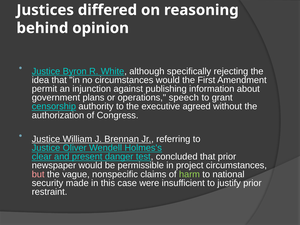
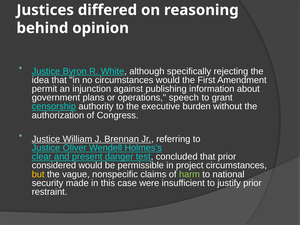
agreed: agreed -> burden
newspaper: newspaper -> considered
but colour: pink -> yellow
